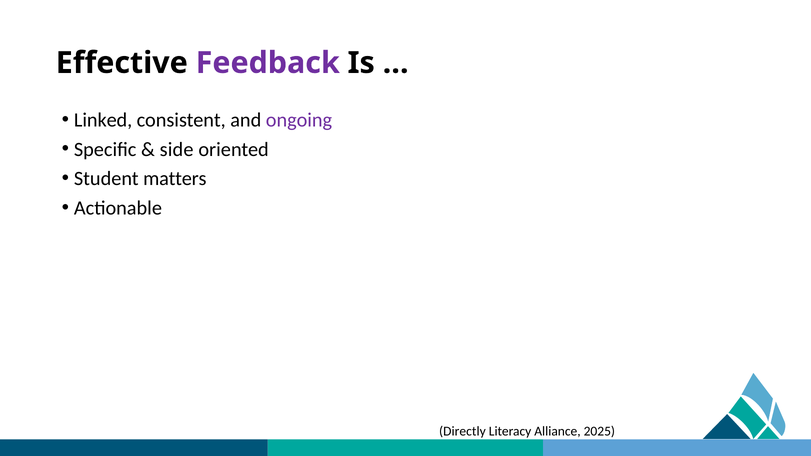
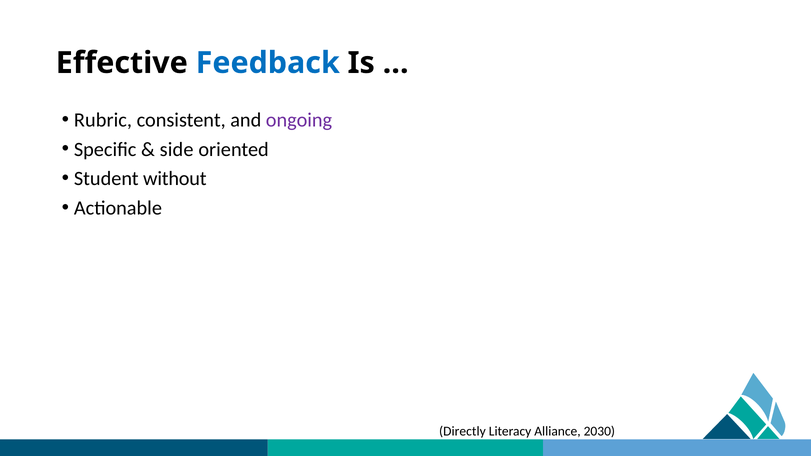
Feedback colour: purple -> blue
Linked: Linked -> Rubric
matters: matters -> without
2025: 2025 -> 2030
